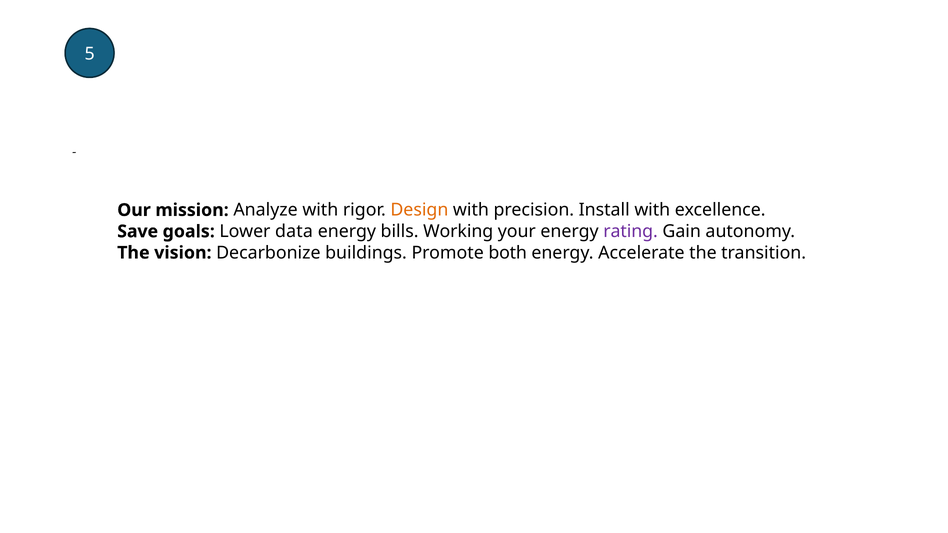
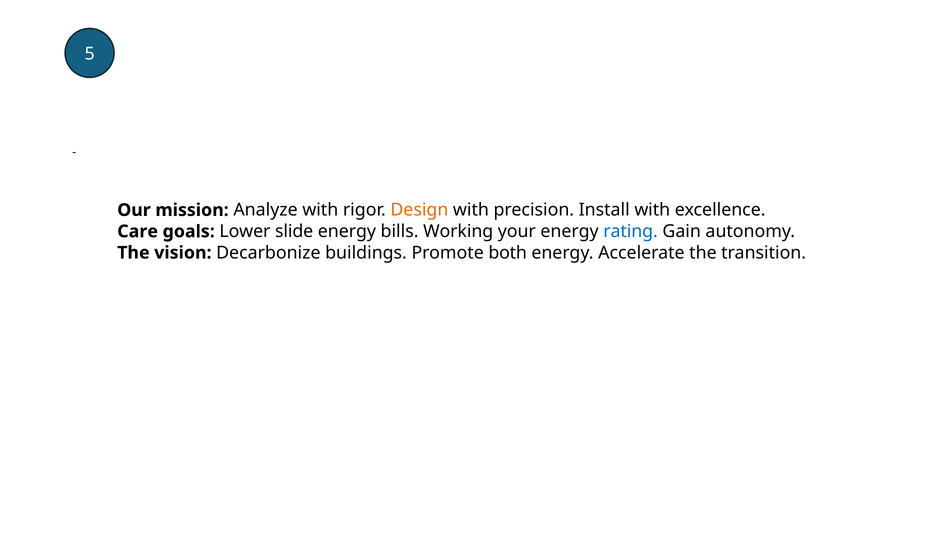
Save: Save -> Care
data: data -> slide
rating colour: purple -> blue
